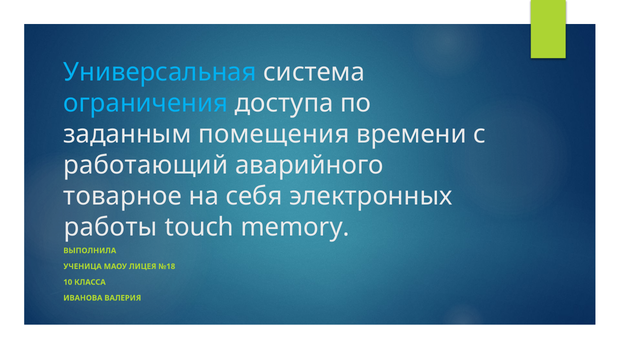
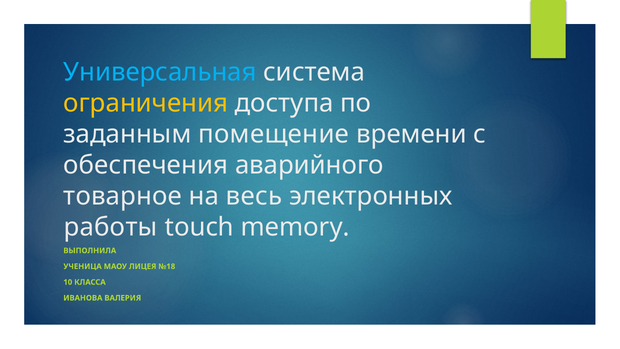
ограничения colour: light blue -> yellow
помещения: помещения -> помещение
работающий: работающий -> обеспечения
себя: себя -> весь
